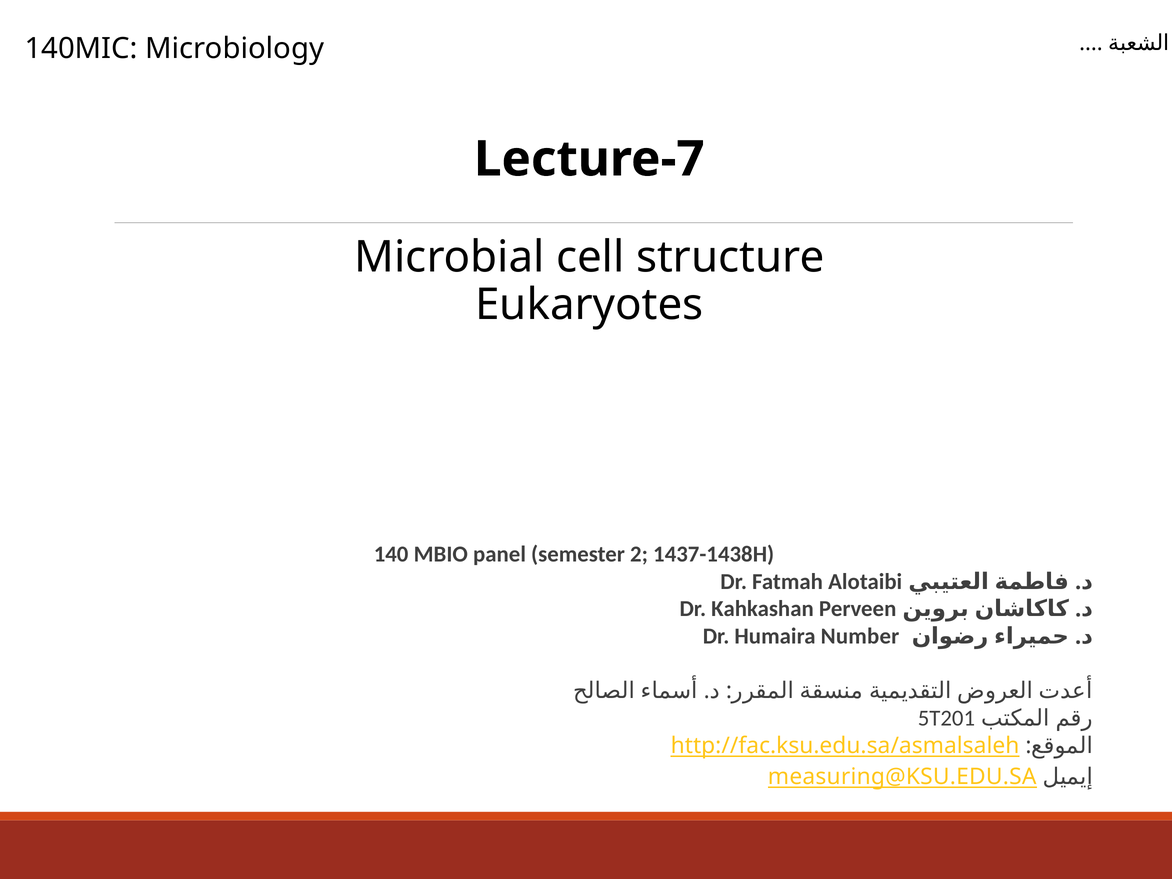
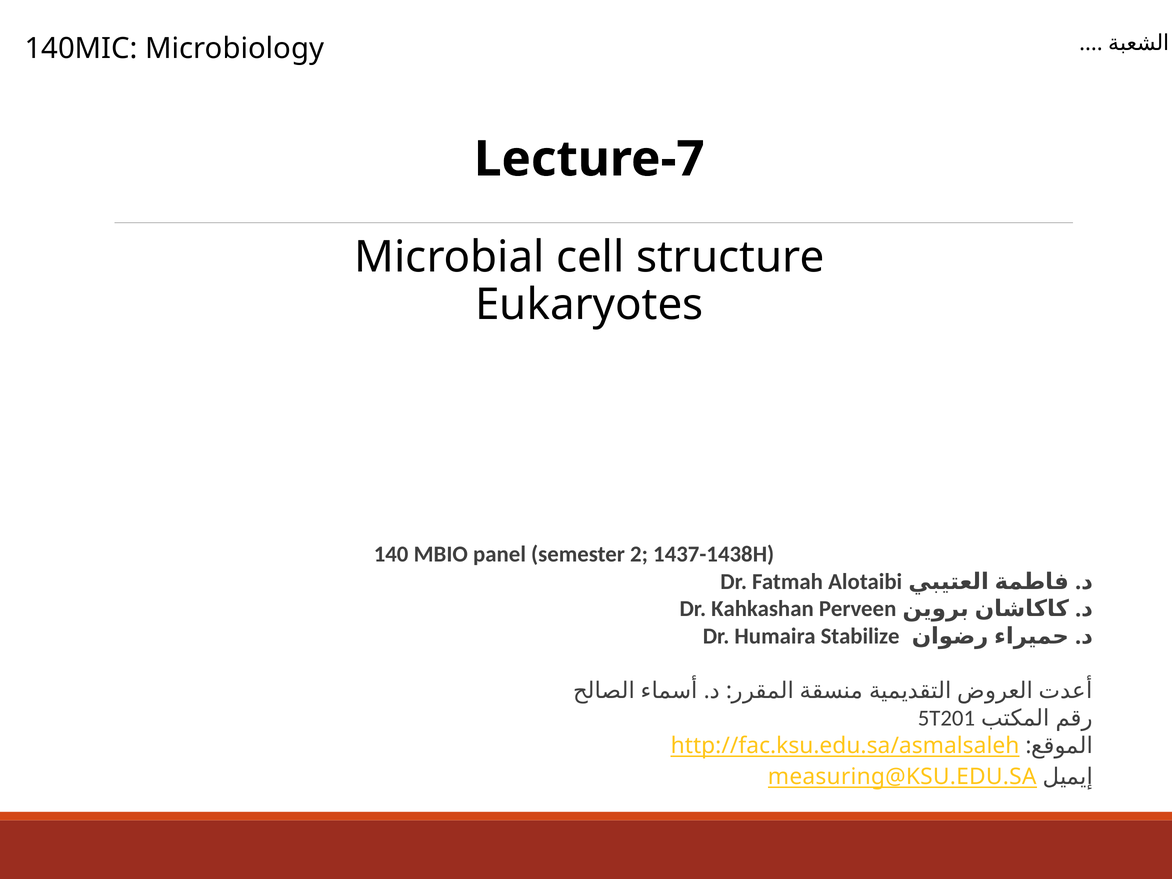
Number: Number -> Stabilize
